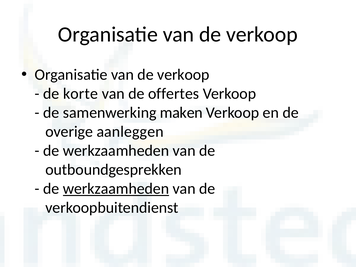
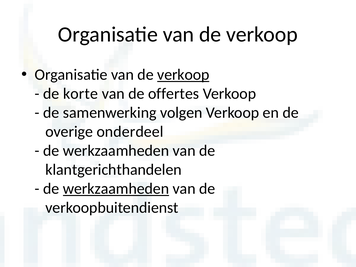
verkoop at (183, 75) underline: none -> present
maken: maken -> volgen
aanleggen: aanleggen -> onderdeel
outboundgesprekken: outboundgesprekken -> klantgerichthandelen
